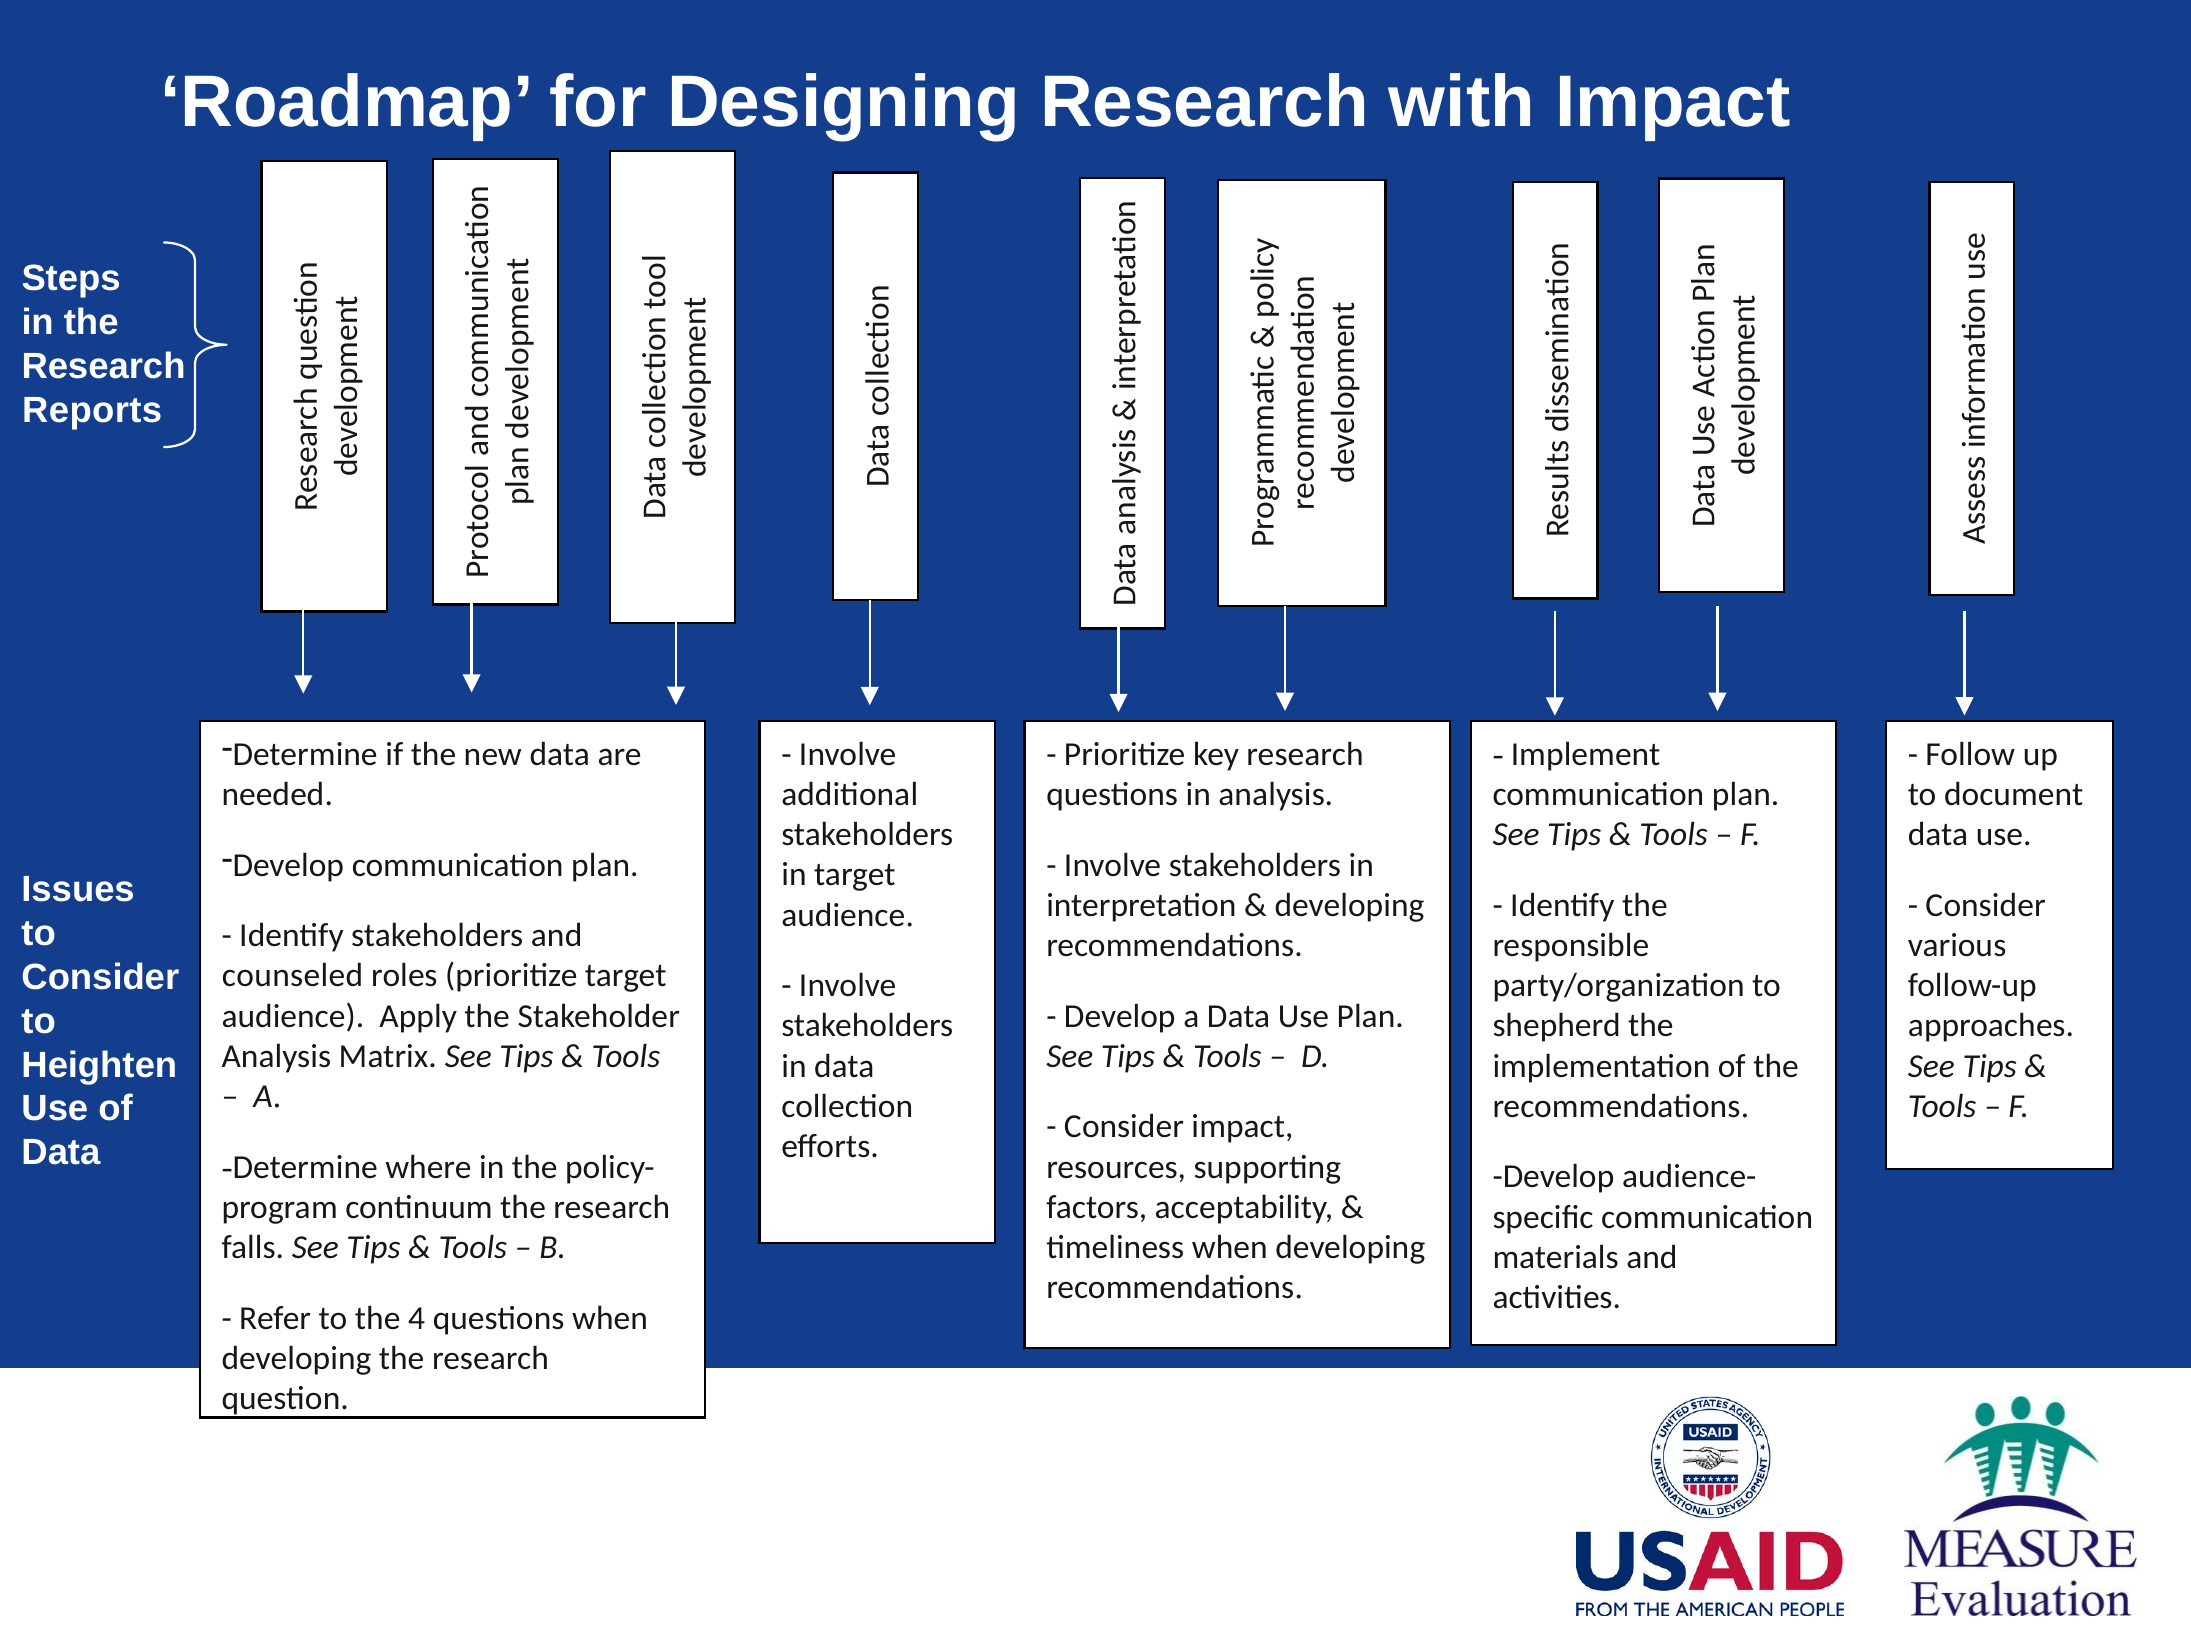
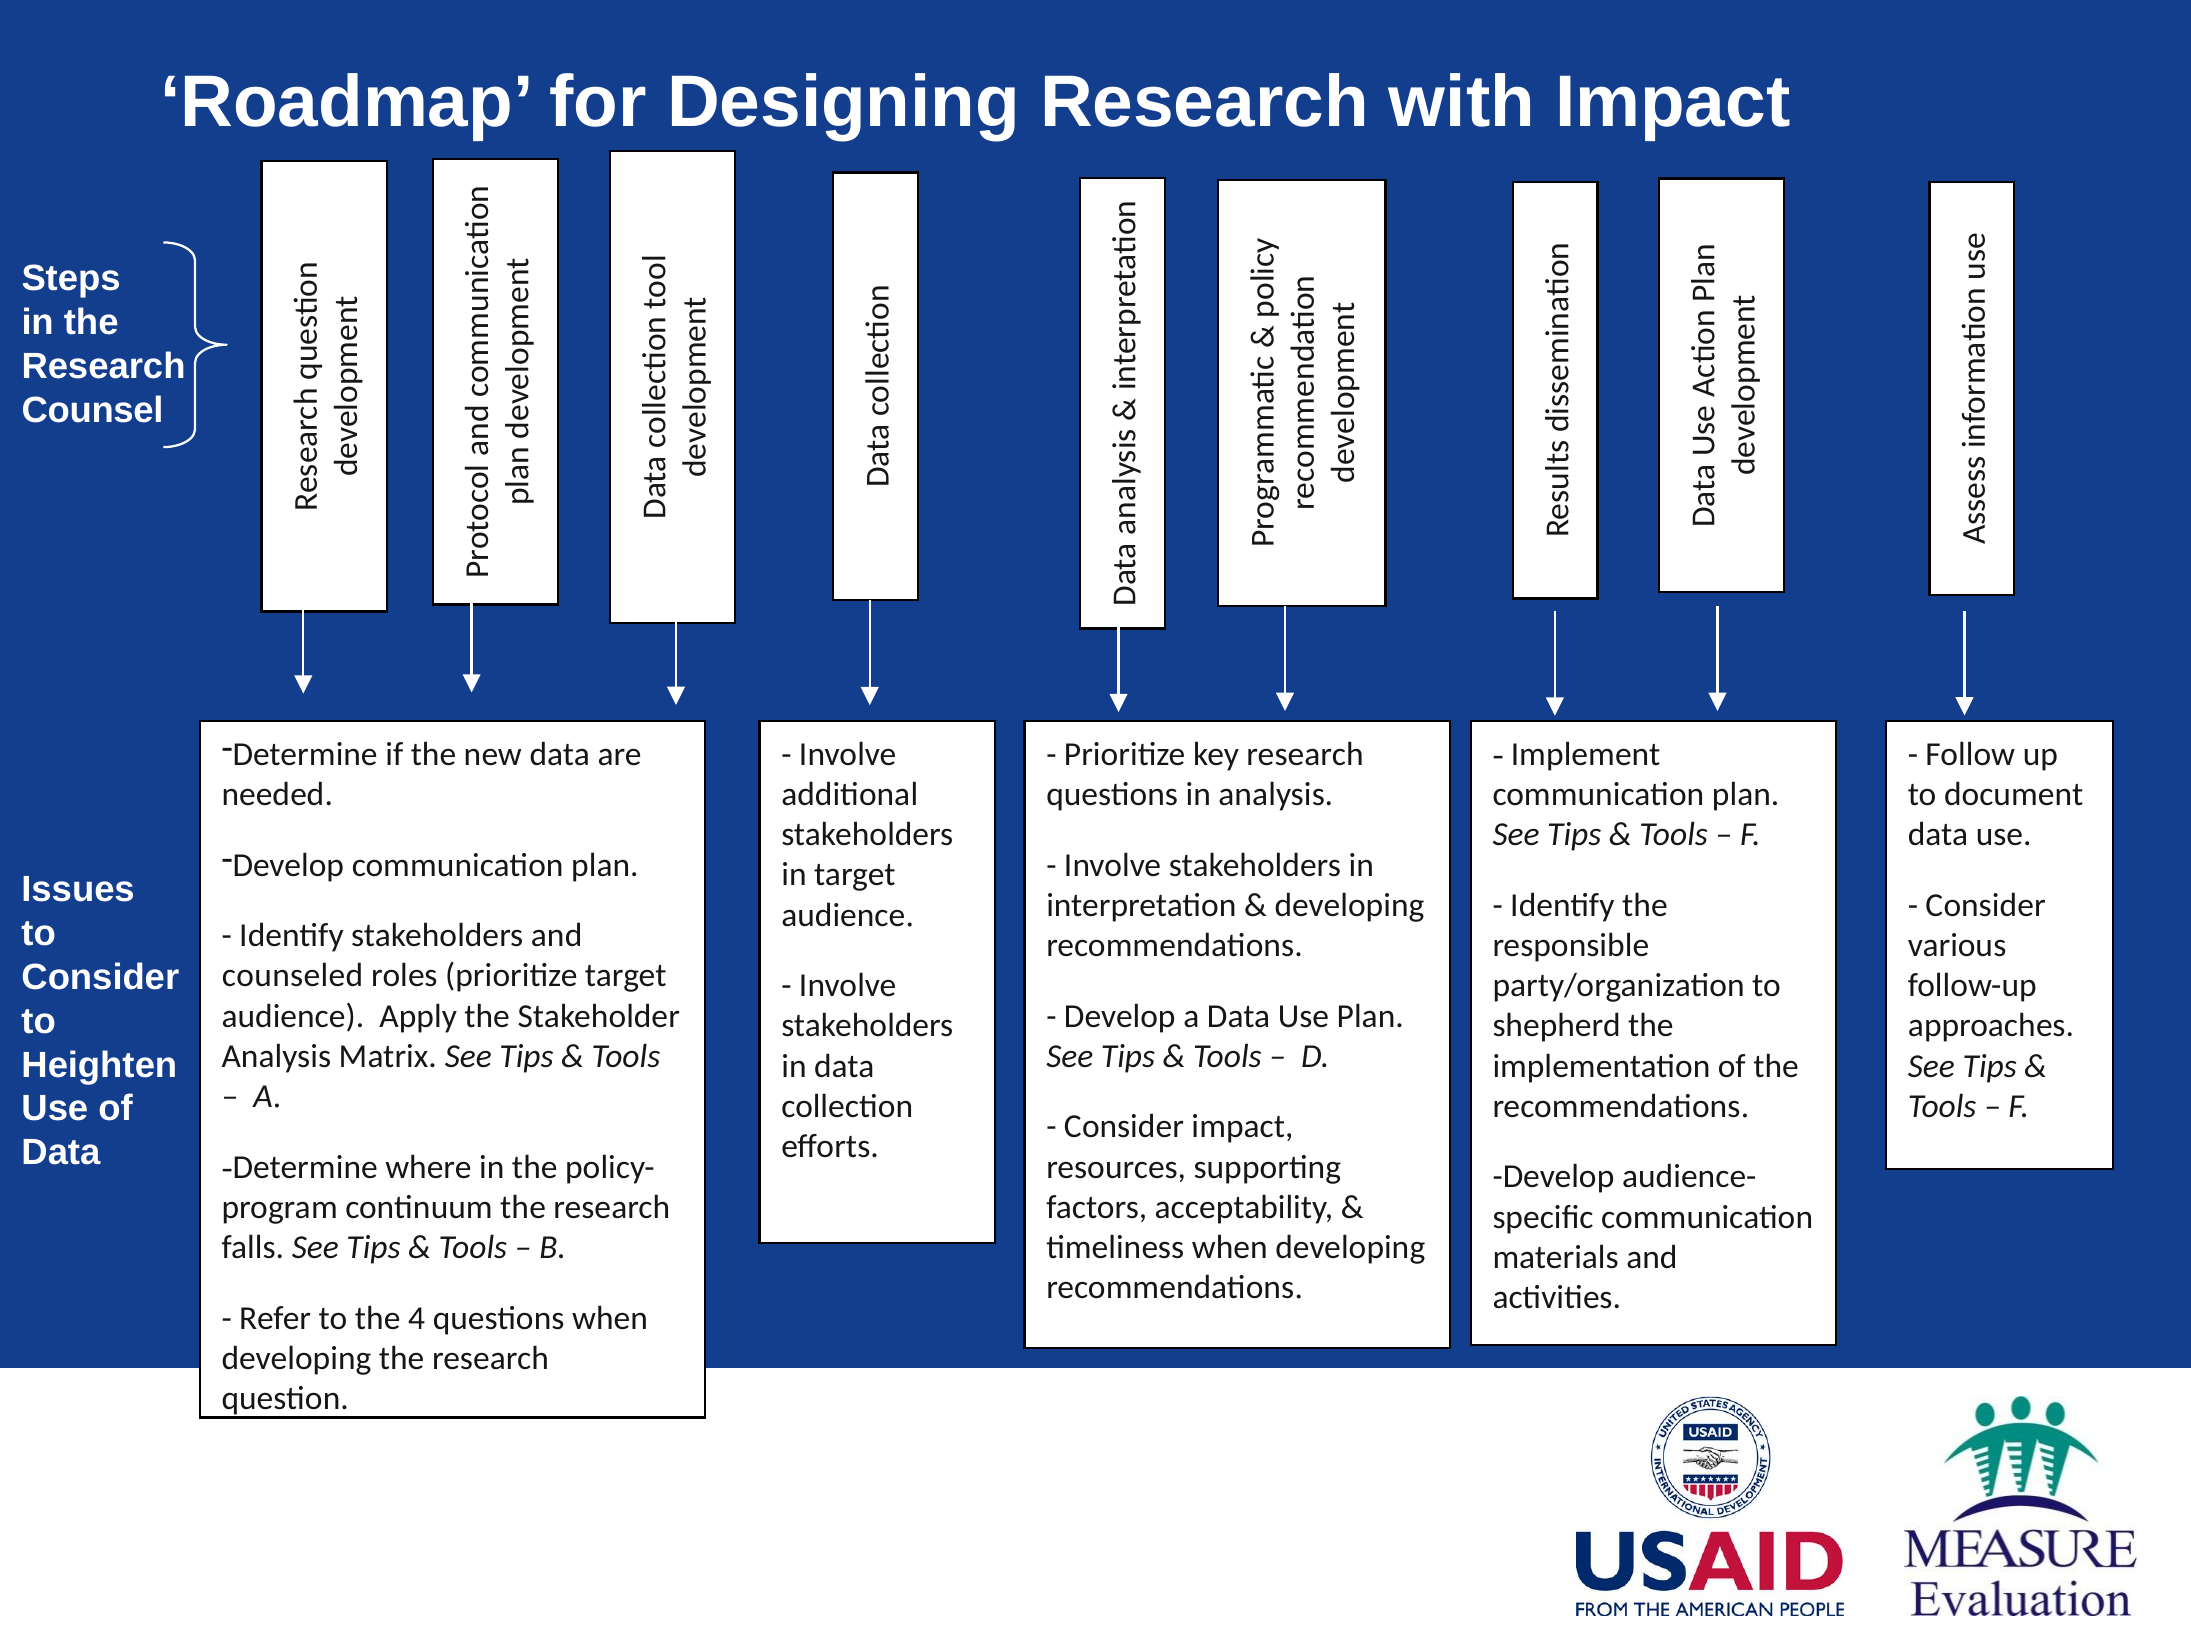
Reports: Reports -> Counsel
